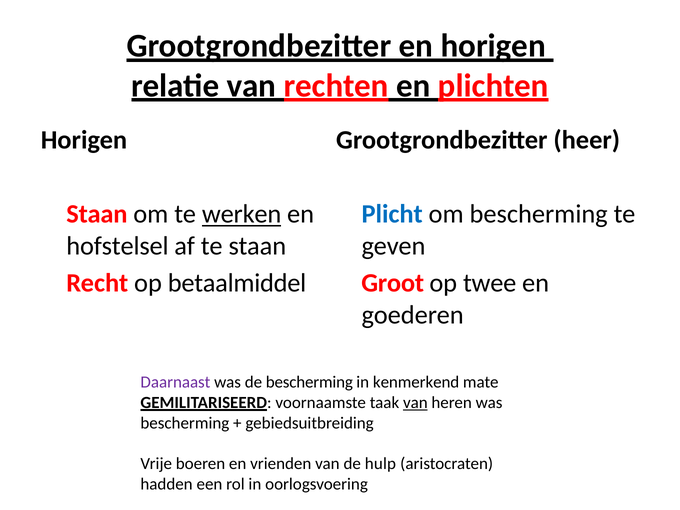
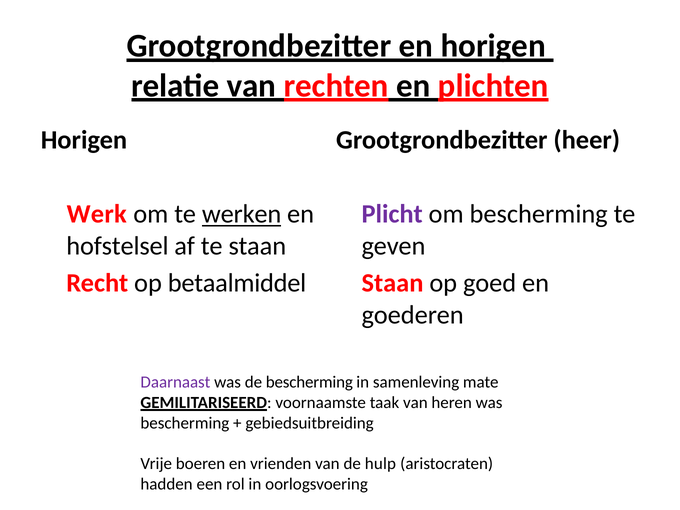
Staan at (97, 214): Staan -> Werk
Plicht colour: blue -> purple
Groot at (393, 283): Groot -> Staan
twee: twee -> goed
kenmerkend: kenmerkend -> samenleving
van at (415, 403) underline: present -> none
